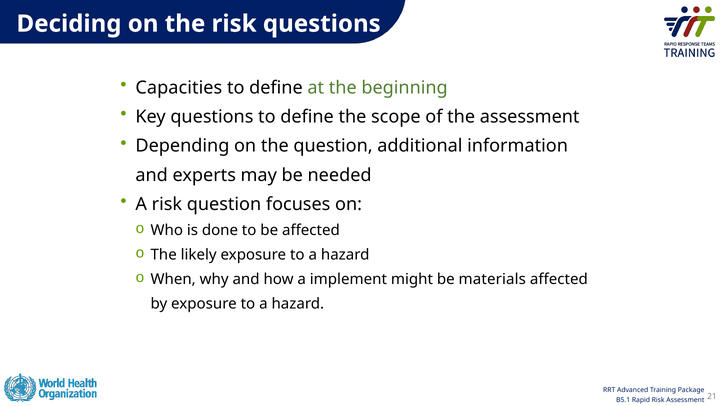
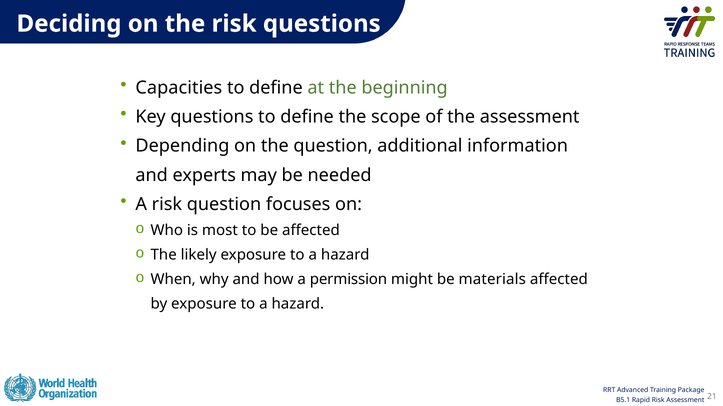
done: done -> most
implement: implement -> permission
